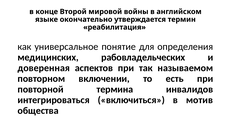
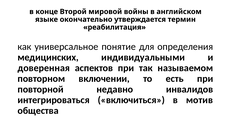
рабовладельческих: рабовладельческих -> индивидуальными
термина: термина -> недавно
